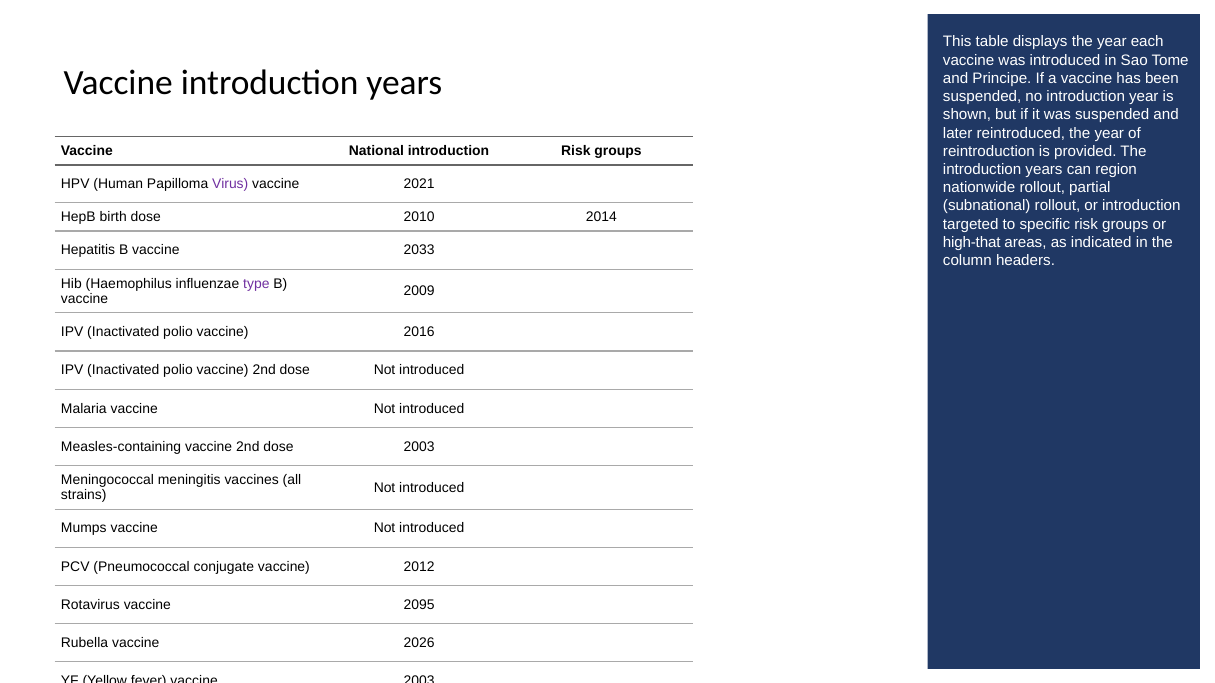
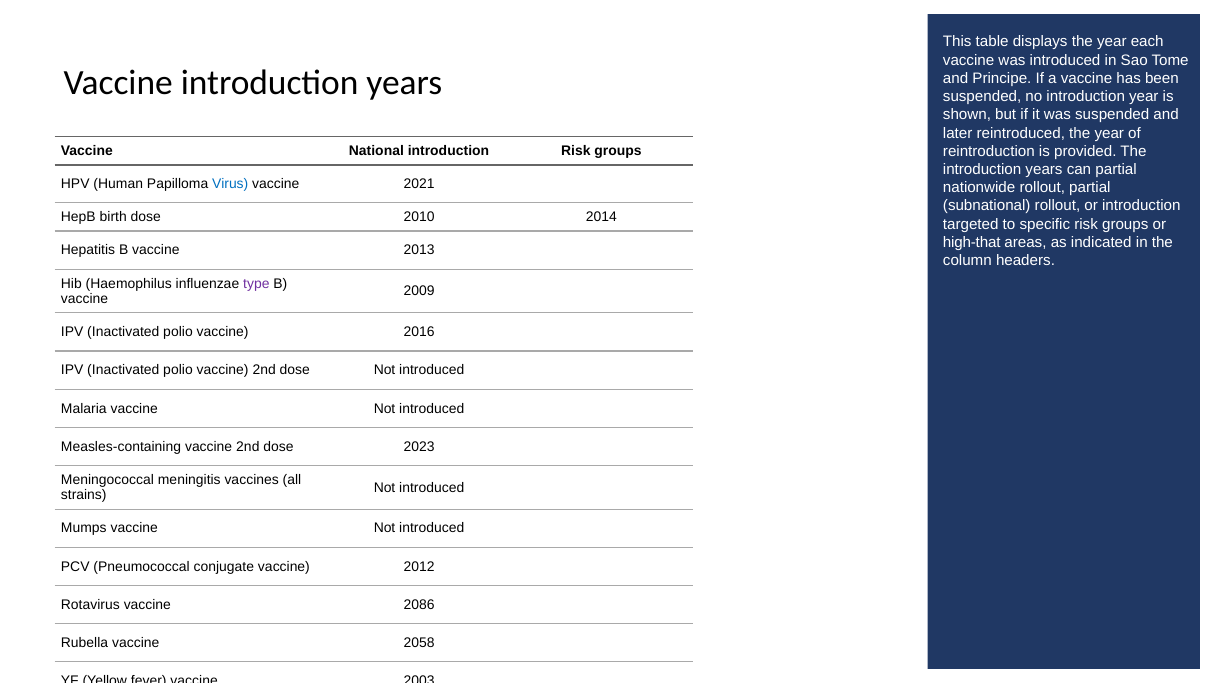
can region: region -> partial
Virus colour: purple -> blue
2033: 2033 -> 2013
dose 2003: 2003 -> 2023
2095: 2095 -> 2086
2026: 2026 -> 2058
